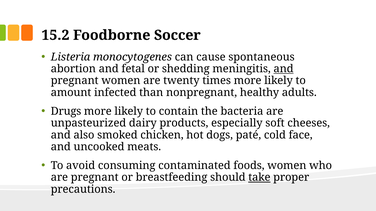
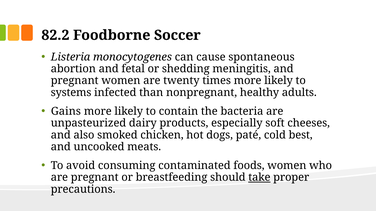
15.2: 15.2 -> 82.2
and at (284, 69) underline: present -> none
amount: amount -> systems
Drugs: Drugs -> Gains
face: face -> best
